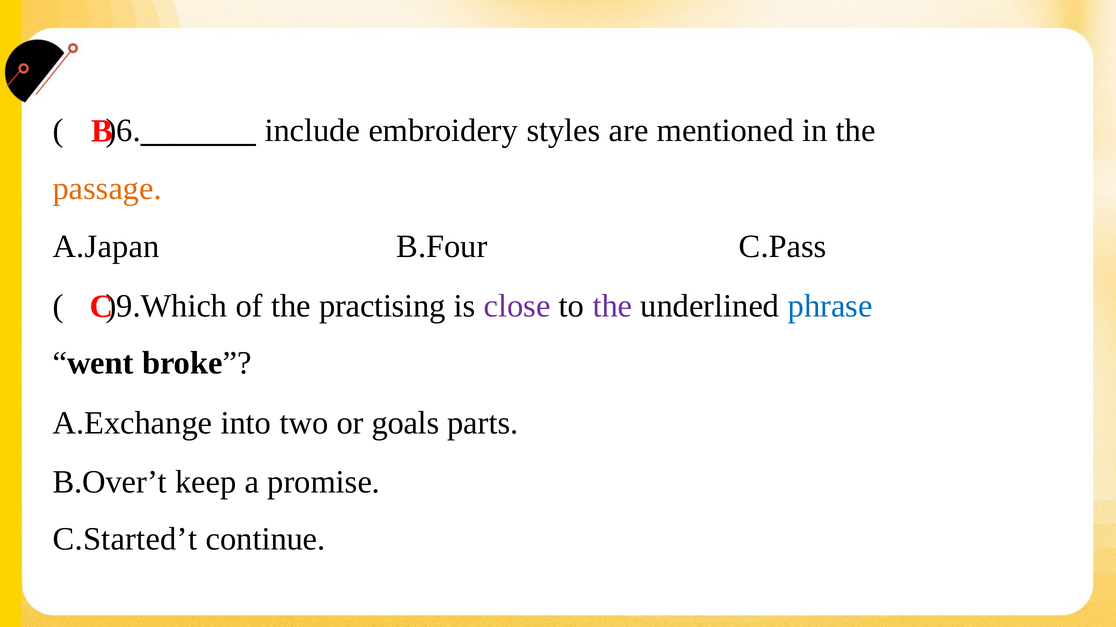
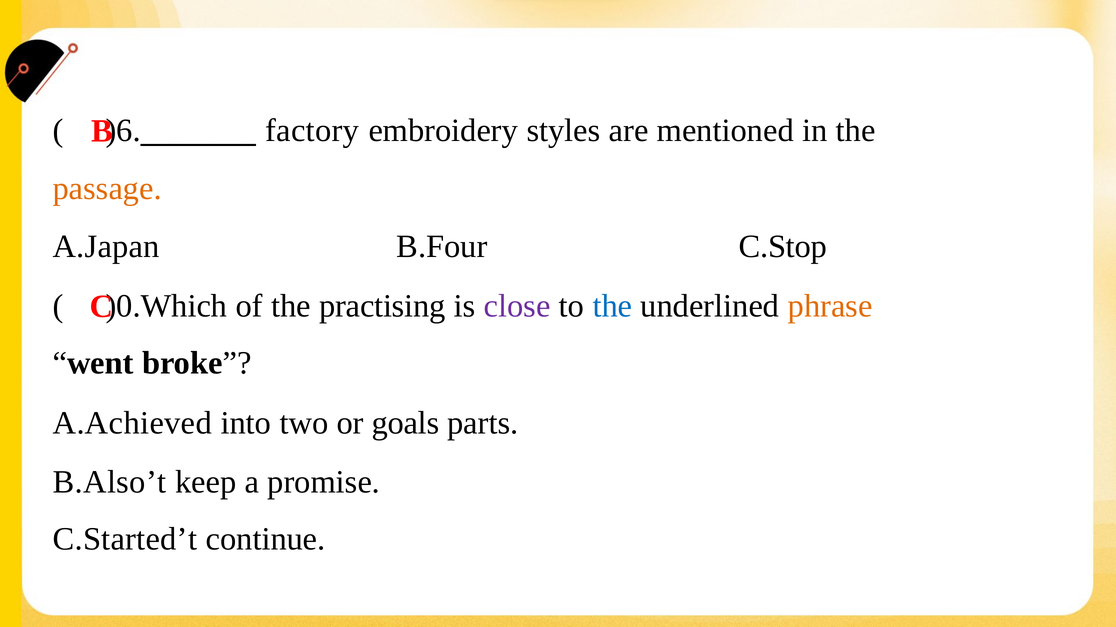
include: include -> factory
C.Pass: C.Pass -> C.Stop
)9.Which: )9.Which -> )0.Which
the at (612, 306) colour: purple -> blue
phrase colour: blue -> orange
A.Exchange: A.Exchange -> A.Achieved
B.Over’t: B.Over’t -> B.Also’t
